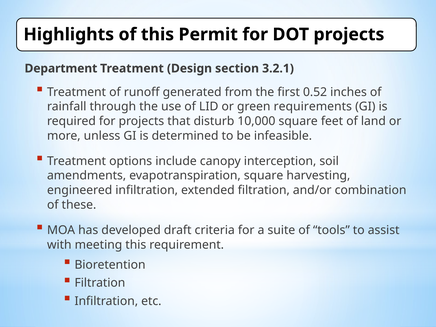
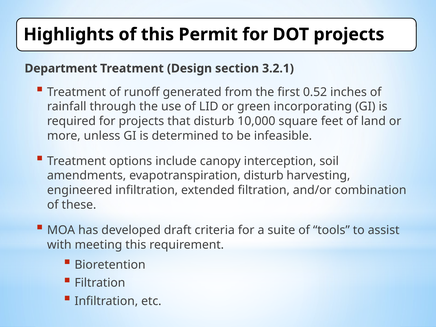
requirements: requirements -> incorporating
evapotranspiration square: square -> disturb
